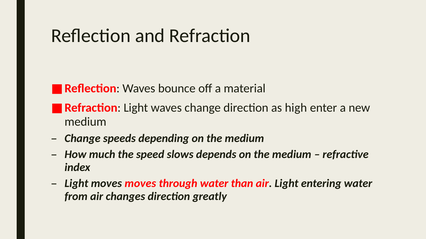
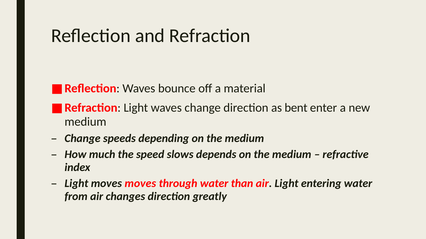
high: high -> bent
